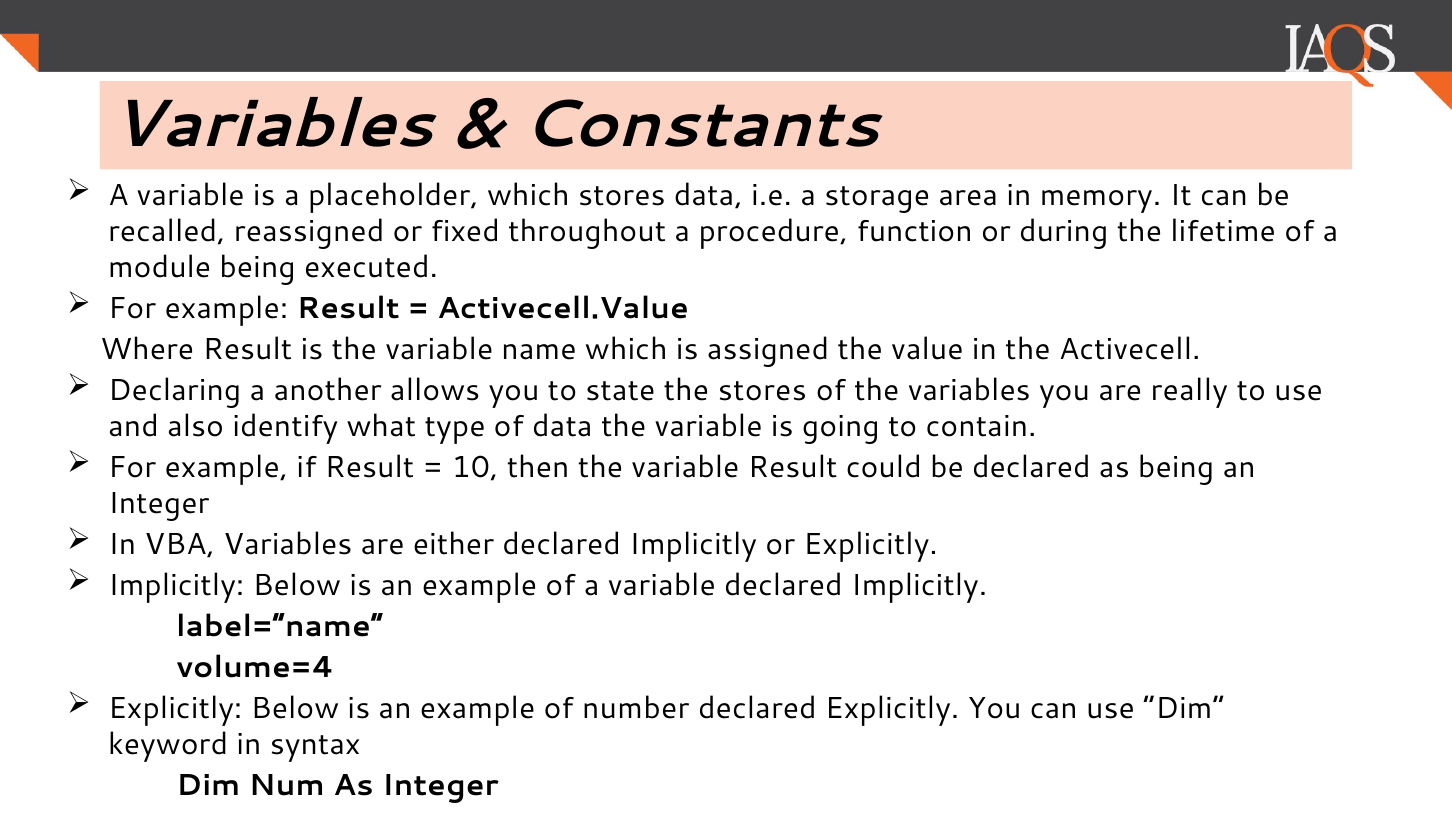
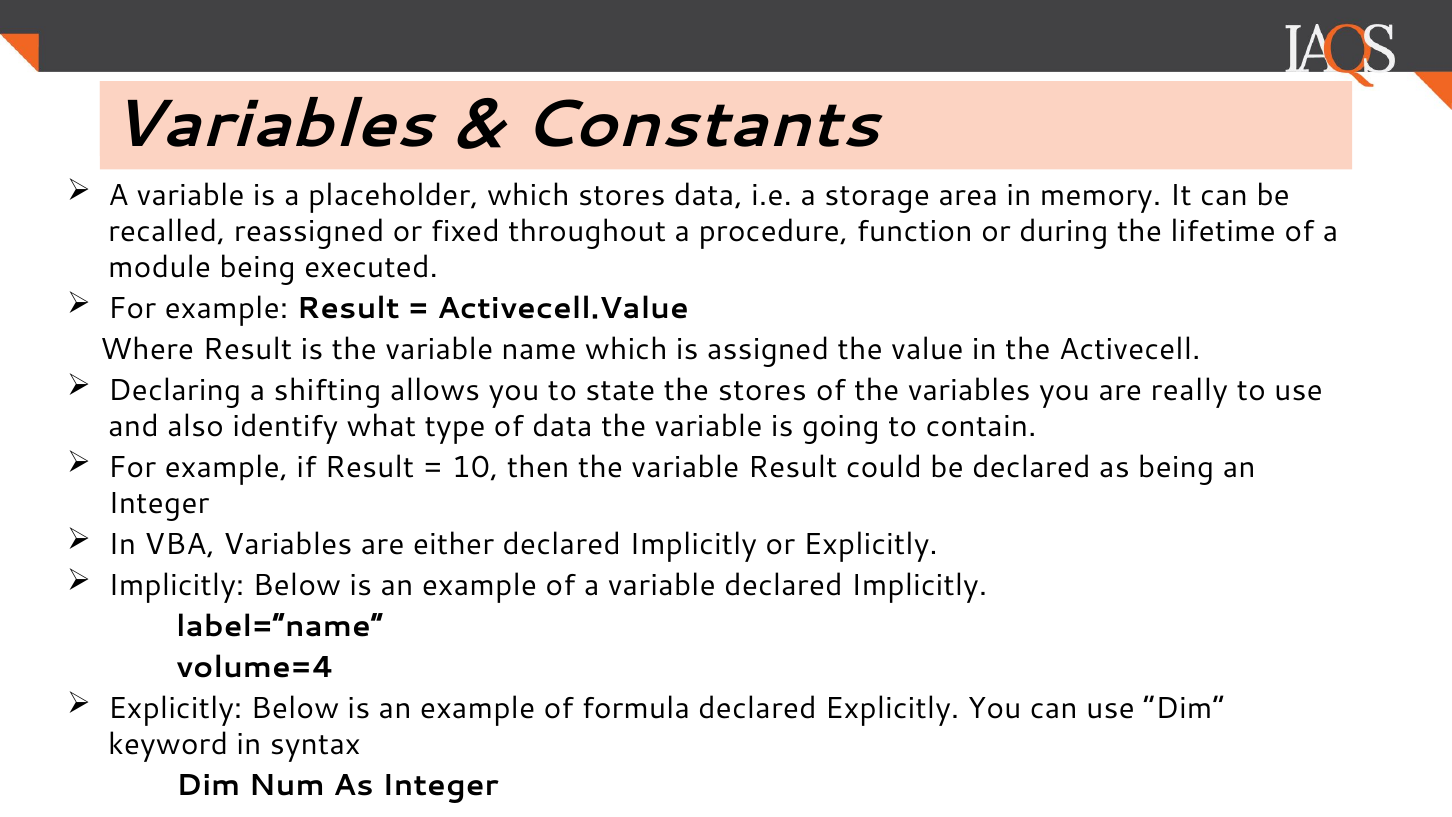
another: another -> shifting
number: number -> formula
